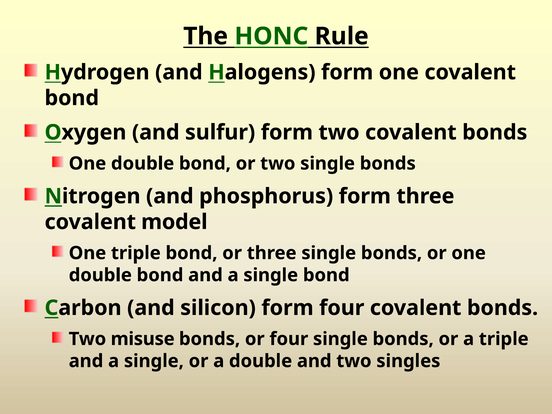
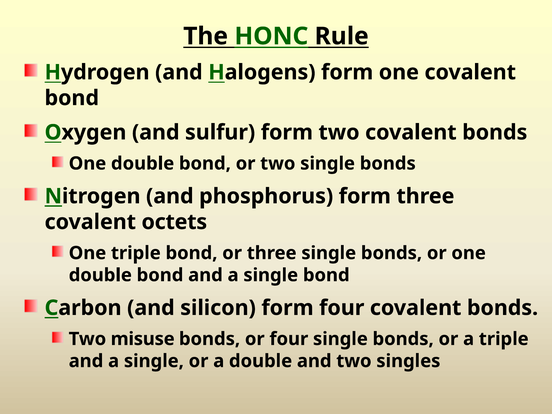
model: model -> octets
